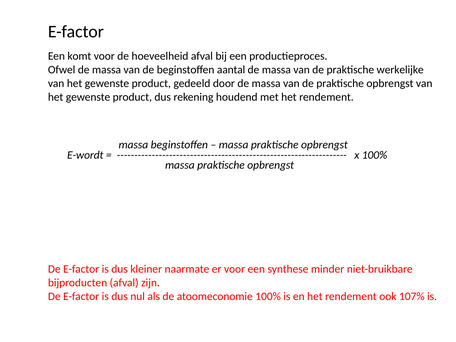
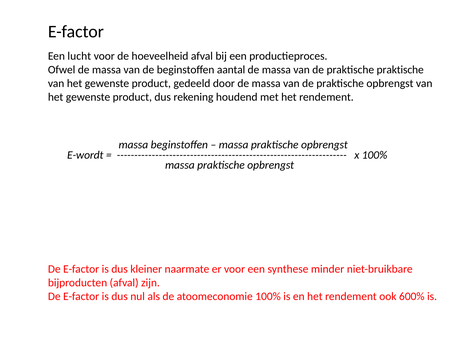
komt: komt -> lucht
praktische werkelijke: werkelijke -> praktische
107%: 107% -> 600%
